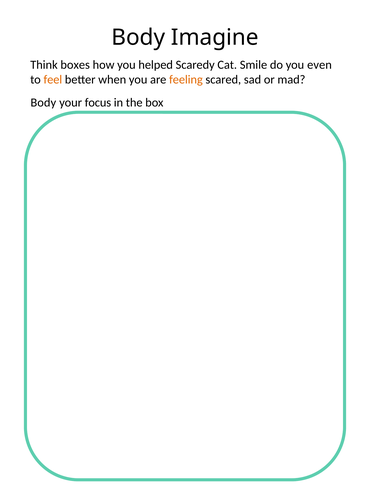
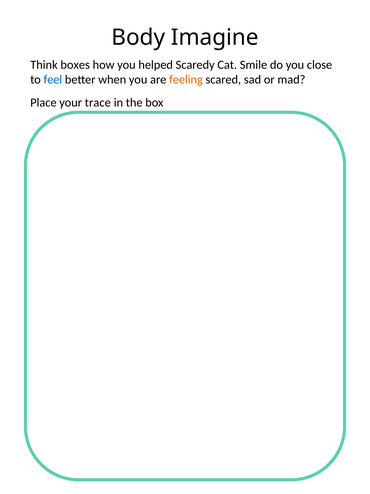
even: even -> close
feel colour: orange -> blue
Body at (43, 102): Body -> Place
focus: focus -> trace
